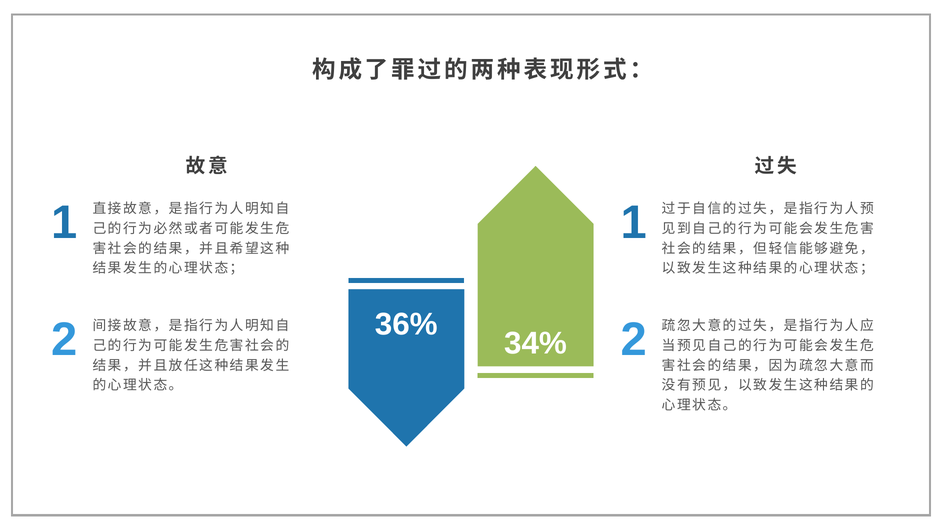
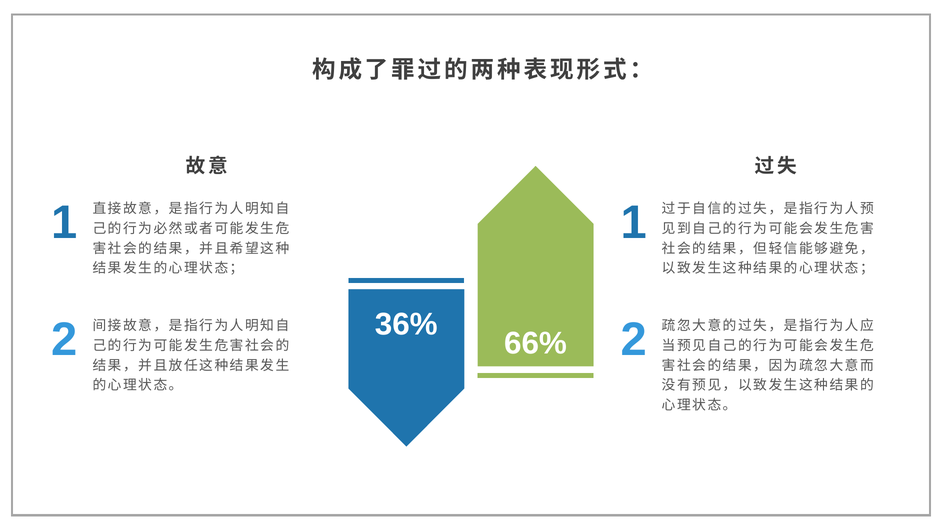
34%: 34% -> 66%
